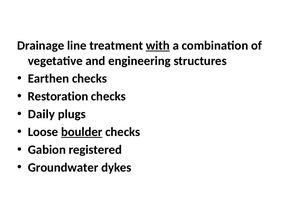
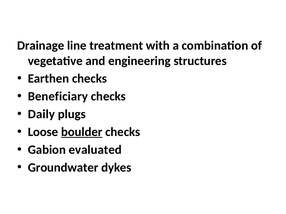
with underline: present -> none
Restoration: Restoration -> Beneficiary
registered: registered -> evaluated
